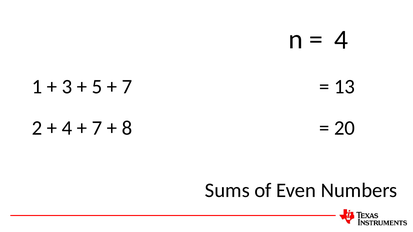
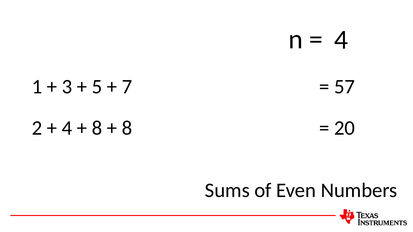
13: 13 -> 57
7 at (97, 128): 7 -> 8
